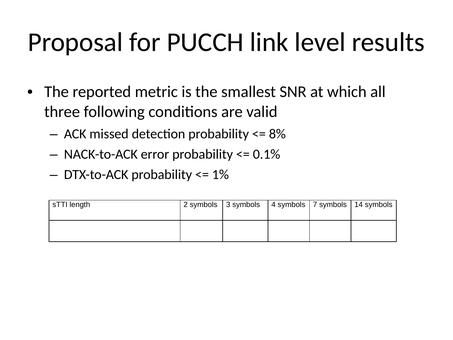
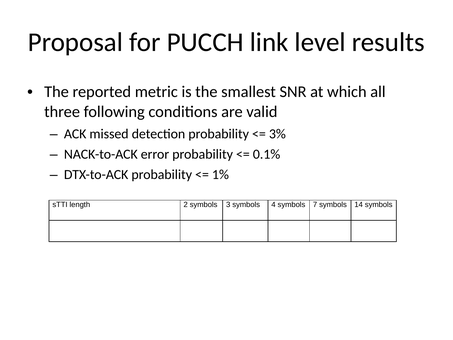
8%: 8% -> 3%
